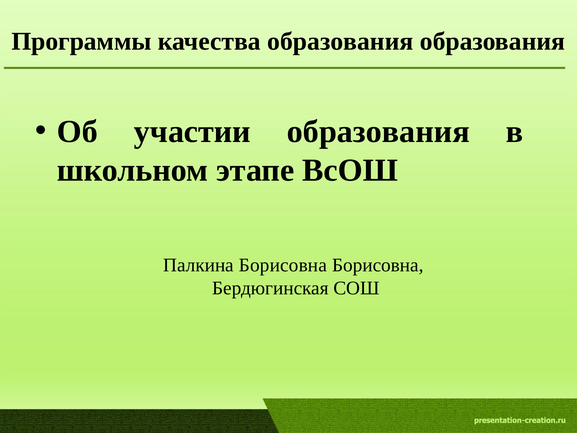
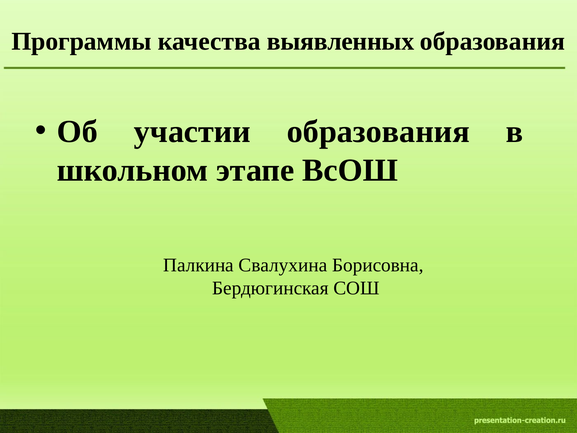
качества образования: образования -> выявленных
Палкина Борисовна: Борисовна -> Свалухина
